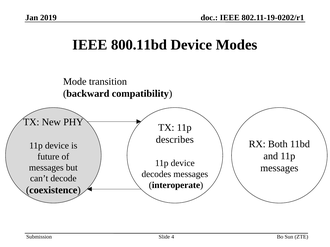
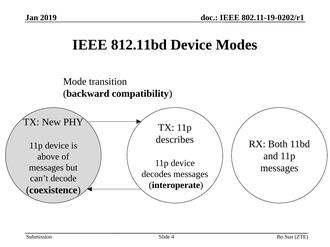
800.11bd: 800.11bd -> 812.11bd
future: future -> above
